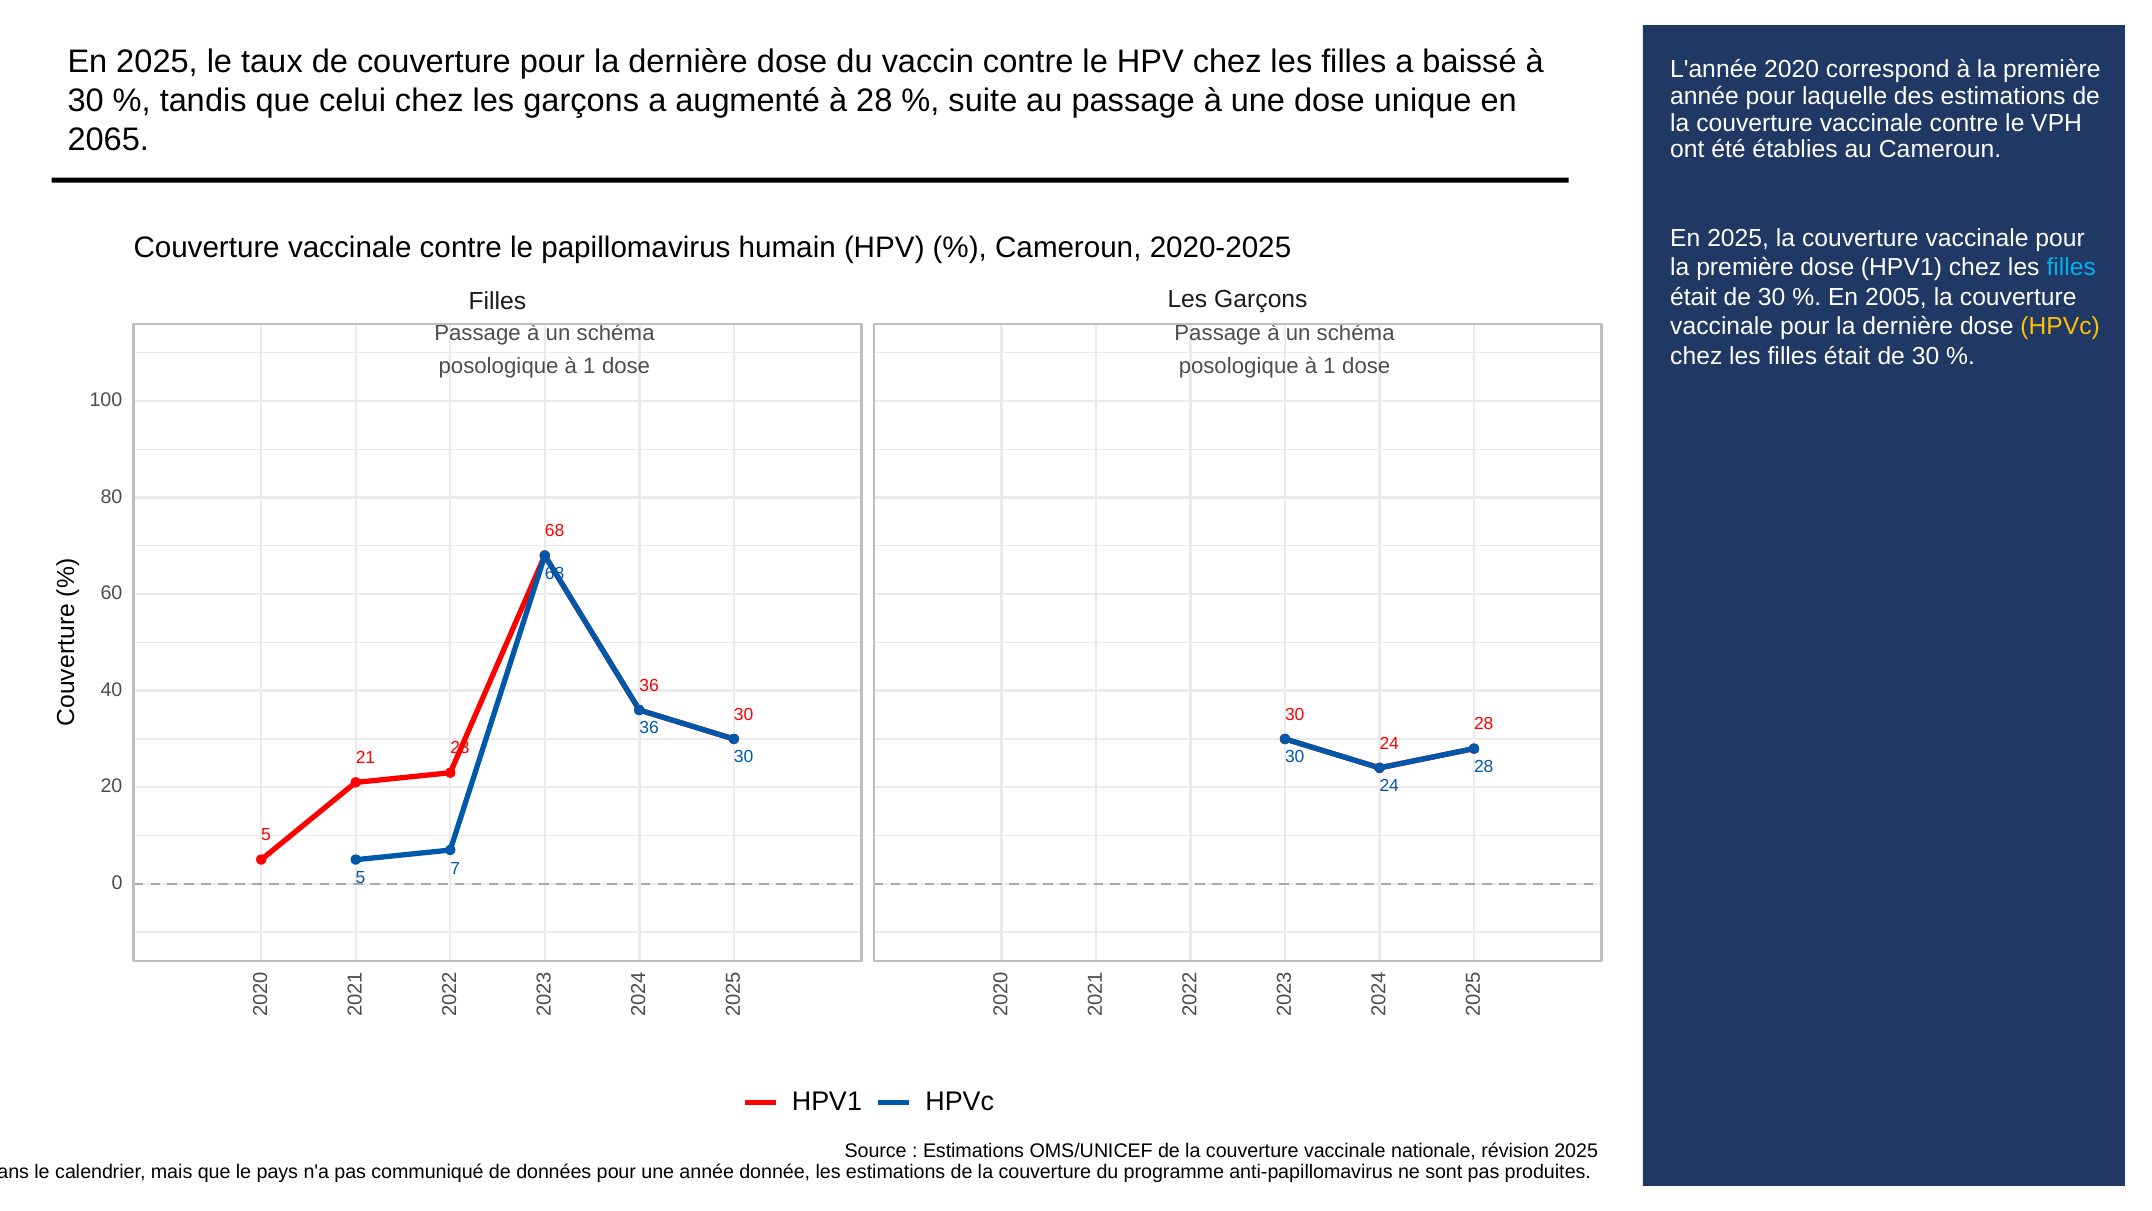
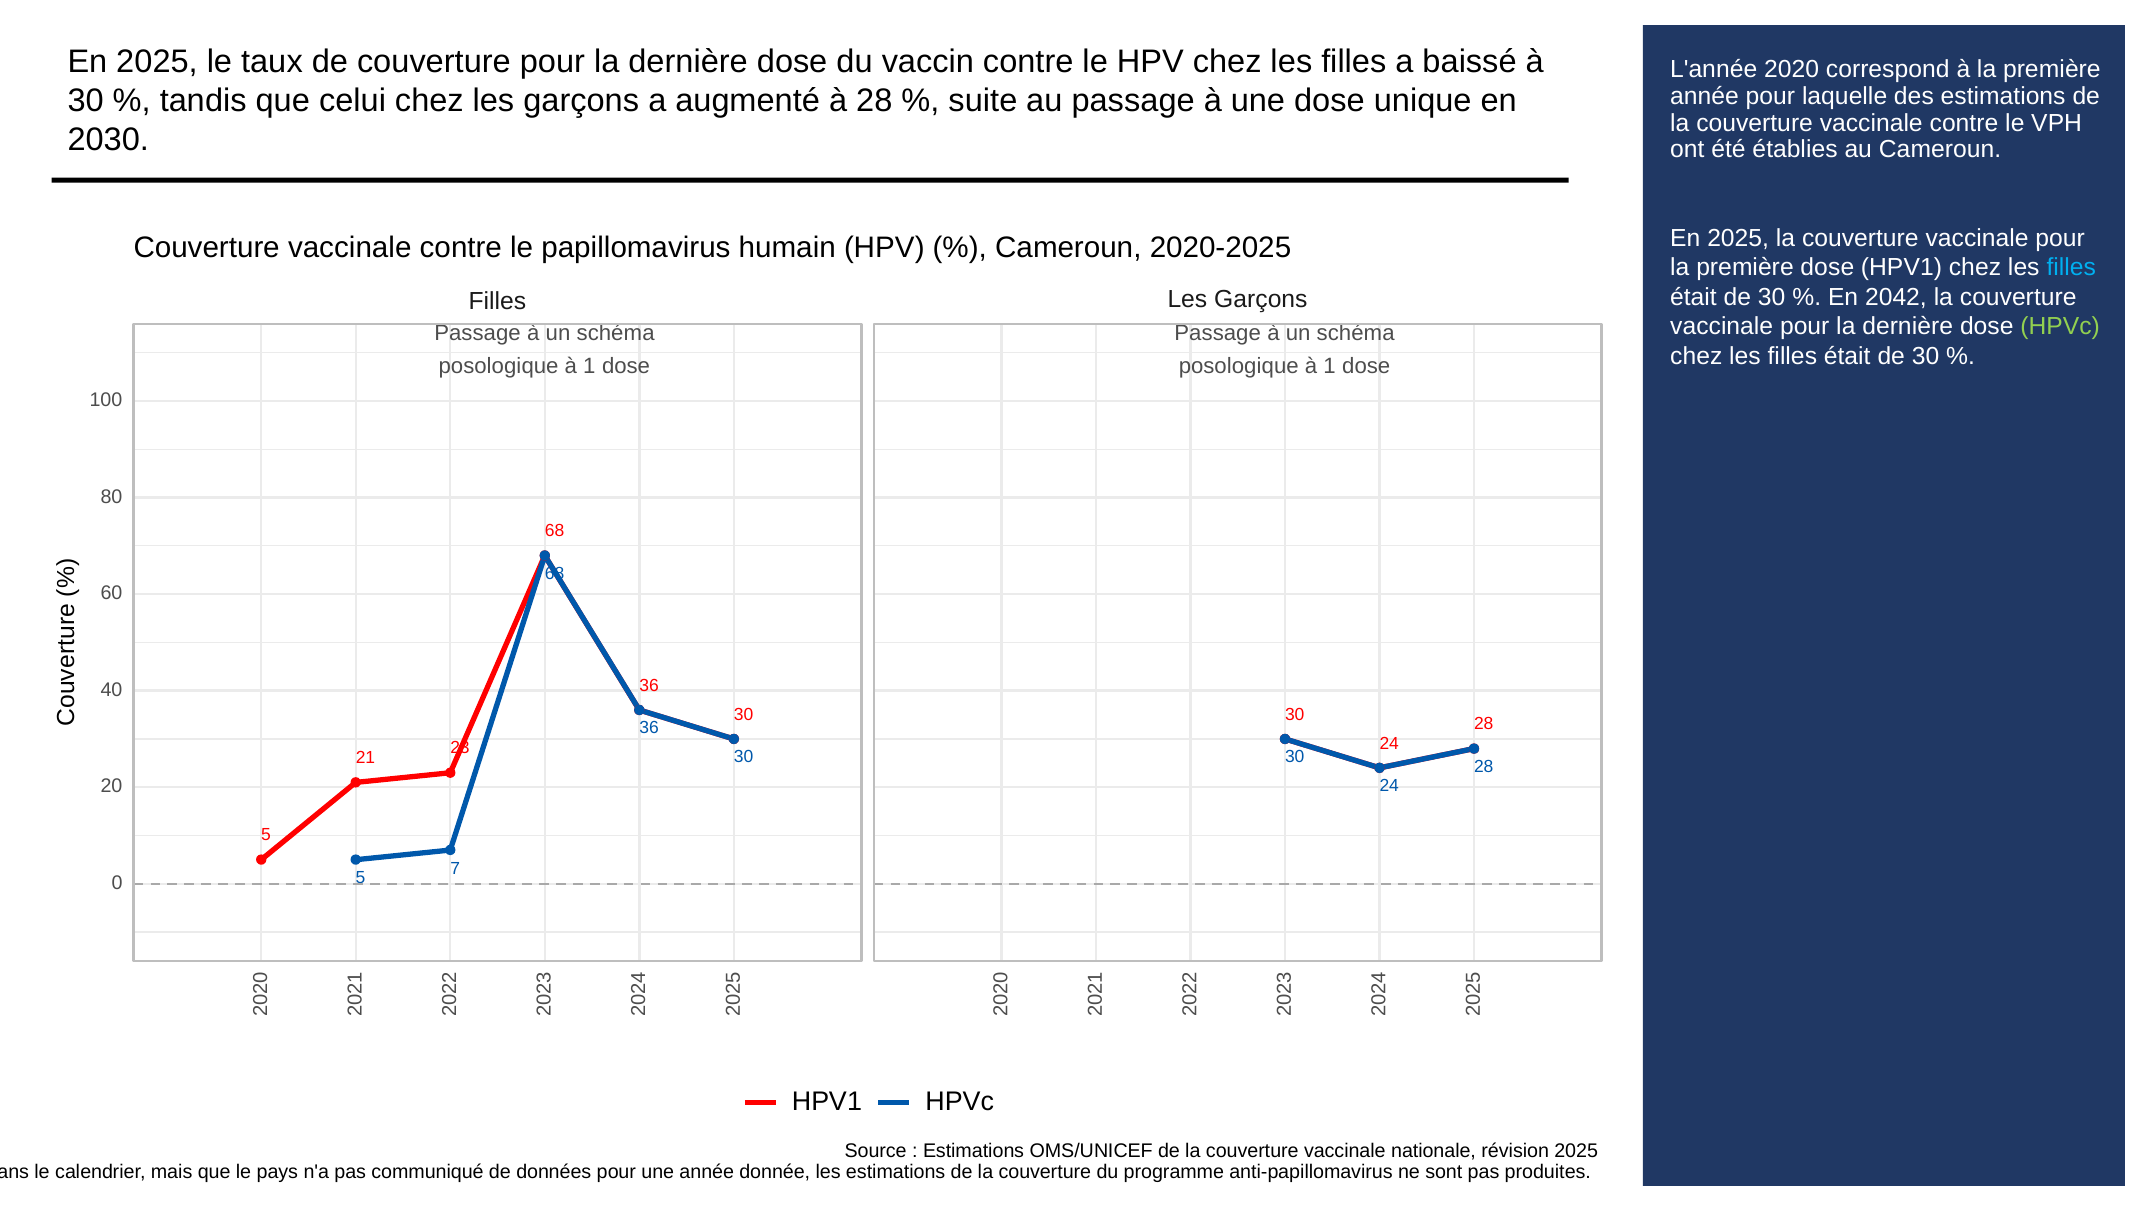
2065: 2065 -> 2030
2005: 2005 -> 2042
HPVc at (2060, 327) colour: yellow -> light green
